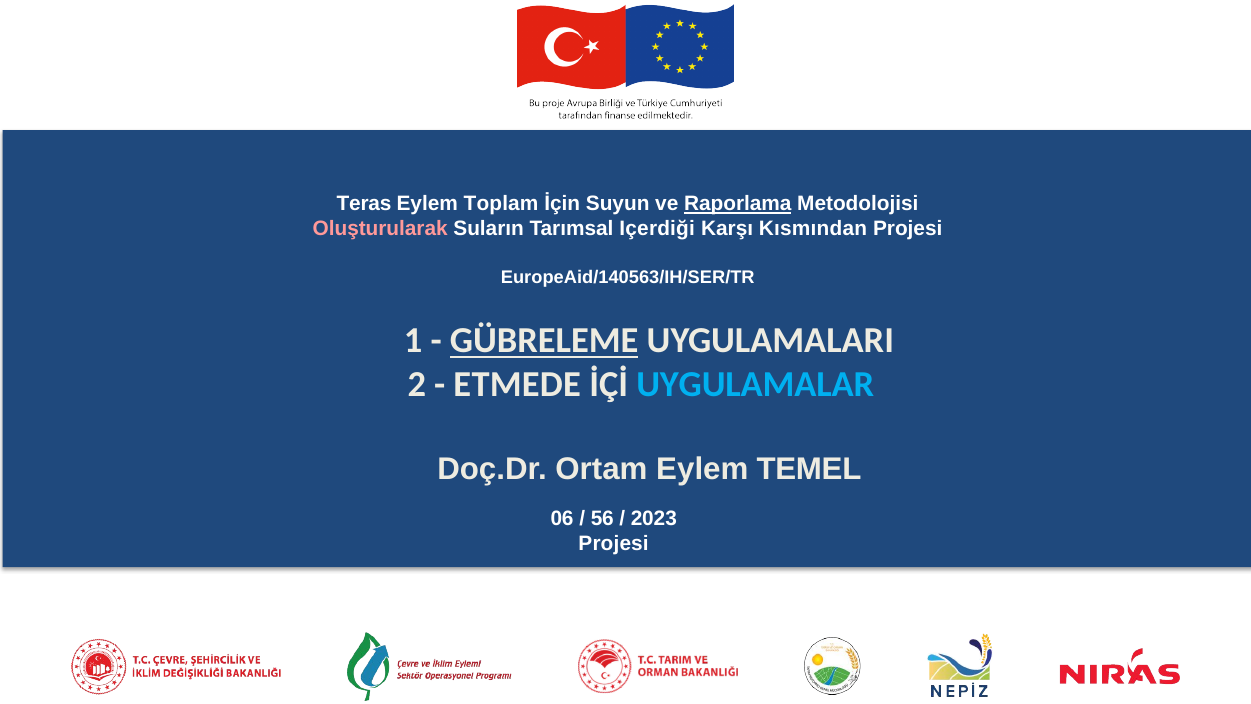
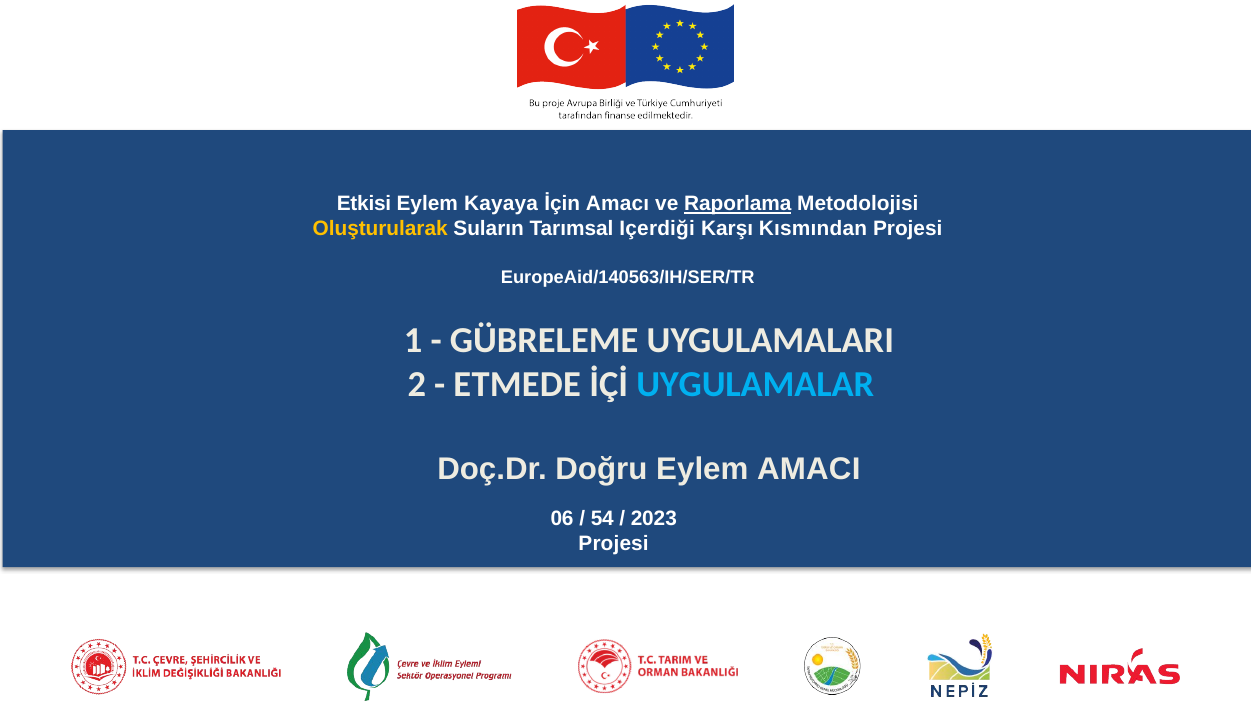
Teras: Teras -> Etkisi
Toplam: Toplam -> Kayaya
Suyun: Suyun -> Amacı
Oluşturularak at (380, 229) colour: pink -> yellow
GÜBRELEME underline: present -> none
Ortam: Ortam -> Doğru
TEMEL: TEMEL -> AMACI
56: 56 -> 54
